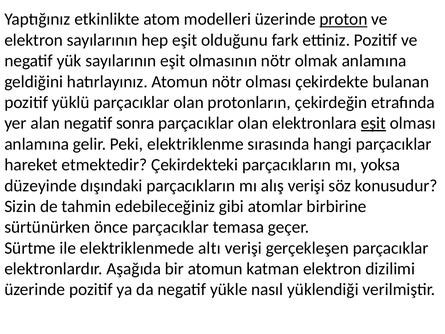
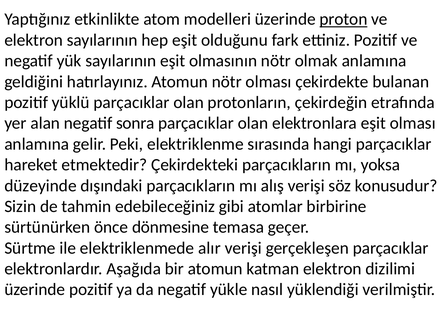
eşit at (373, 123) underline: present -> none
önce parçacıklar: parçacıklar -> dönmesine
altı: altı -> alır
